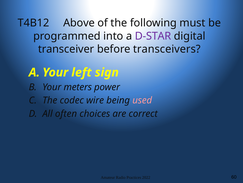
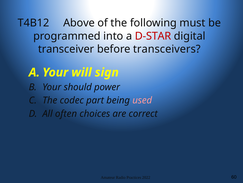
D-STAR colour: purple -> red
left: left -> will
meters: meters -> should
wire: wire -> part
